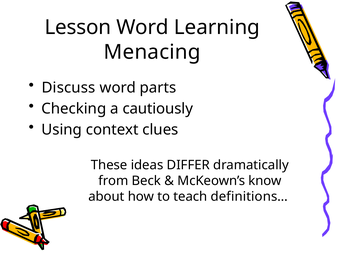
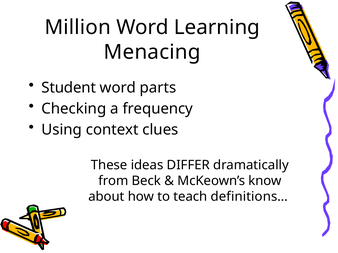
Lesson: Lesson -> Million
Discuss: Discuss -> Student
cautiously: cautiously -> frequency
